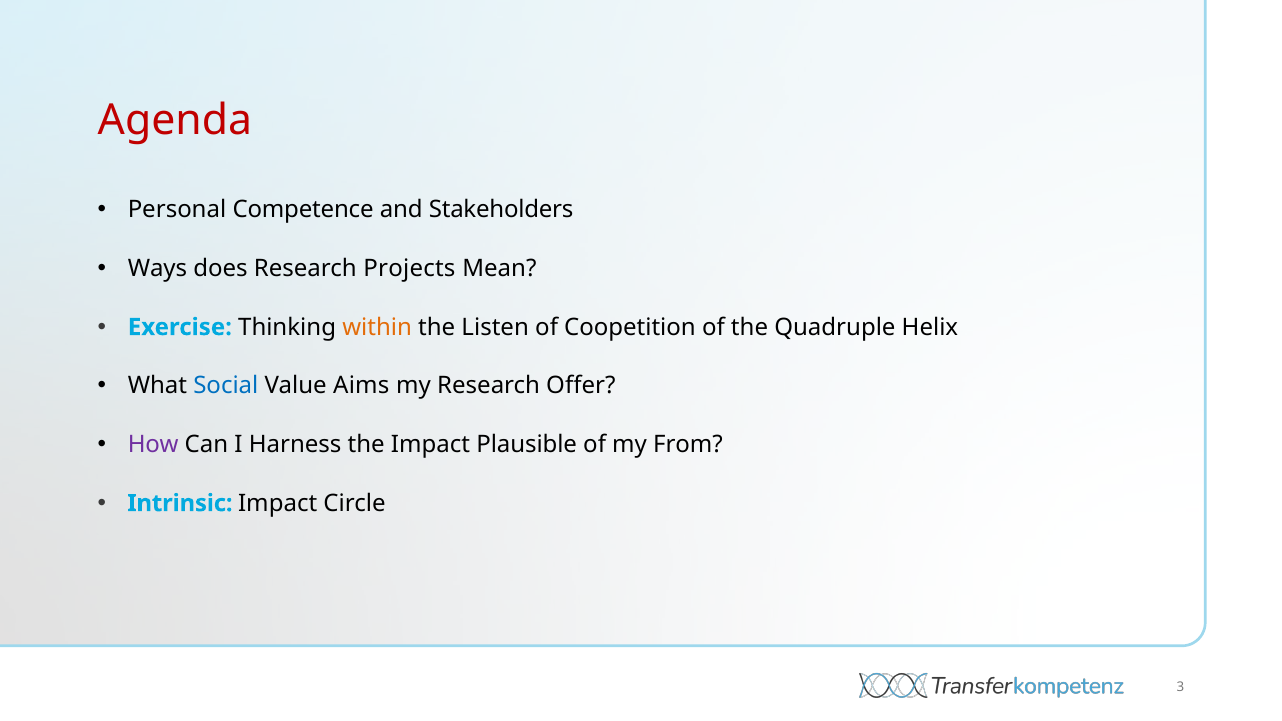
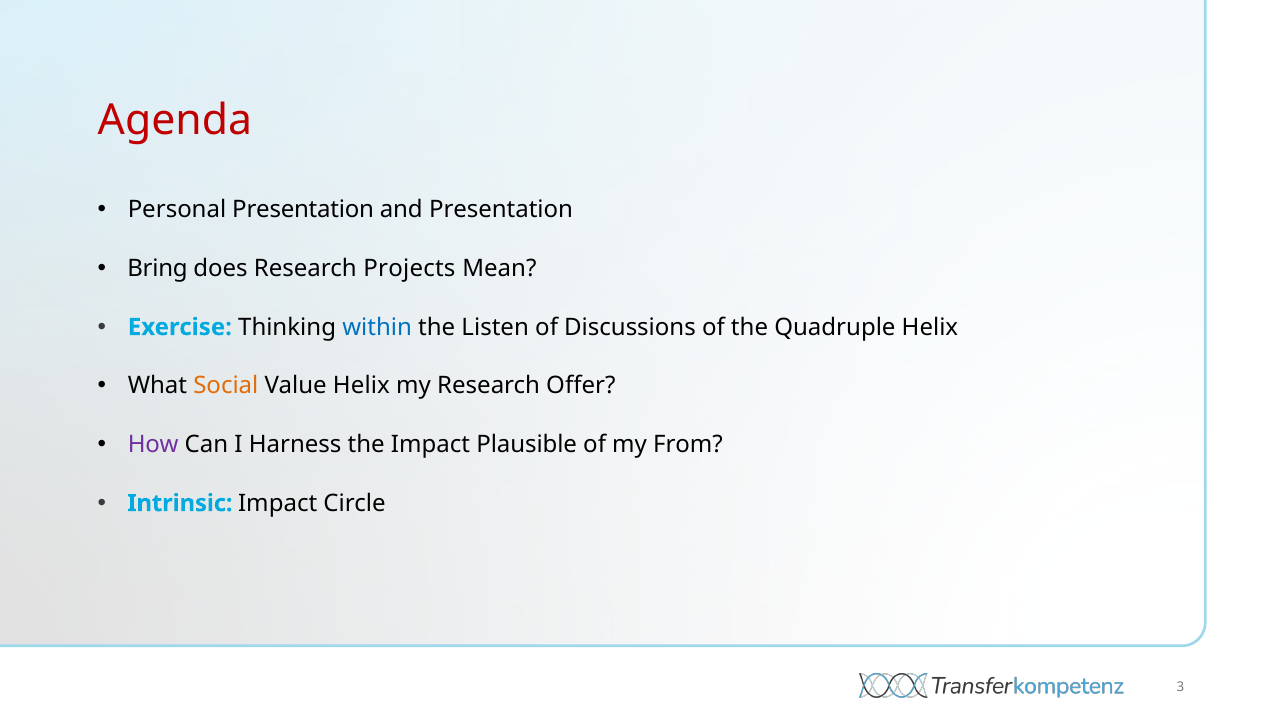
Personal Competence: Competence -> Presentation
and Stakeholders: Stakeholders -> Presentation
Ways: Ways -> Bring
within colour: orange -> blue
Coopetition: Coopetition -> Discussions
Social colour: blue -> orange
Value Aims: Aims -> Helix
